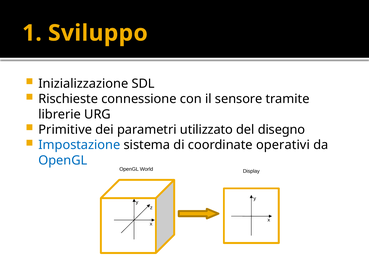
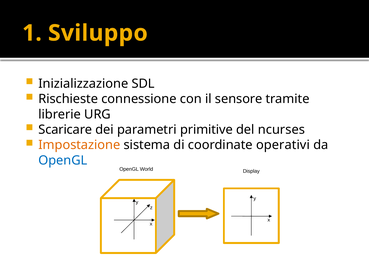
Primitive: Primitive -> Scaricare
utilizzato: utilizzato -> primitive
disegno: disegno -> ncurses
Impostazione colour: blue -> orange
